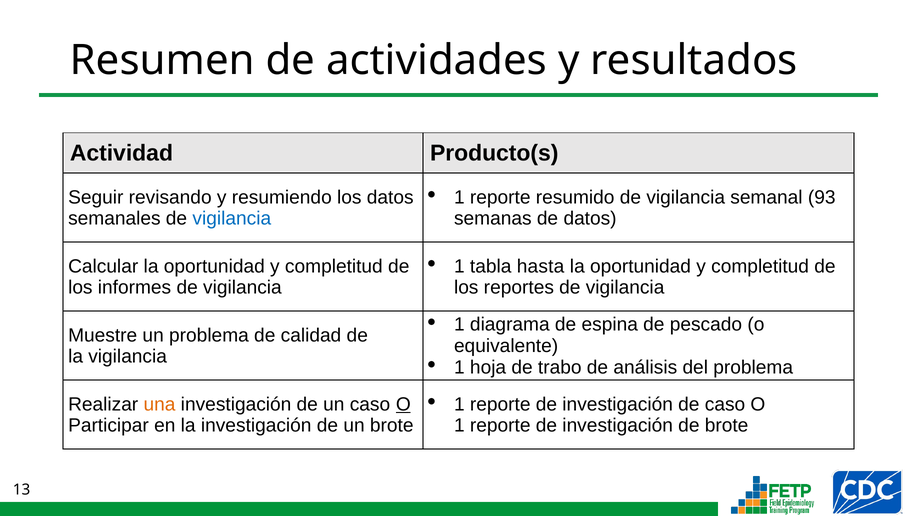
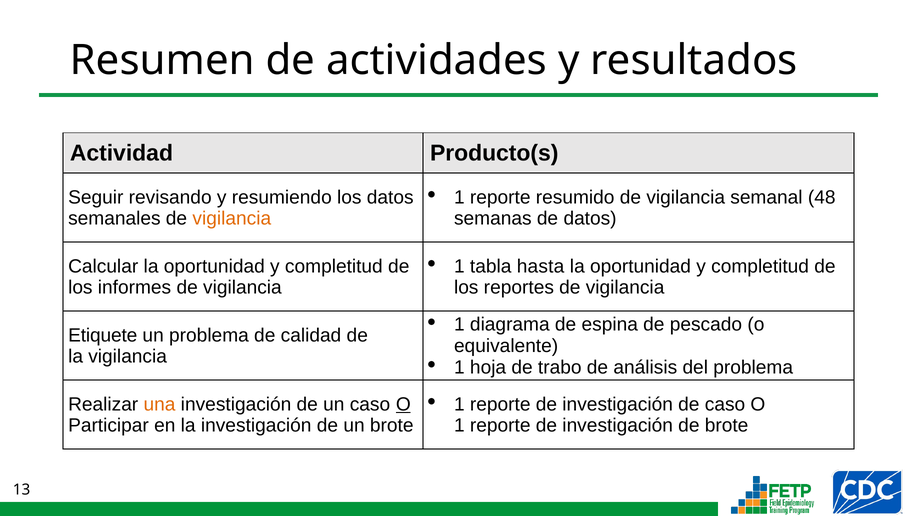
93: 93 -> 48
vigilancia at (232, 219) colour: blue -> orange
Muestre: Muestre -> Etiquete
